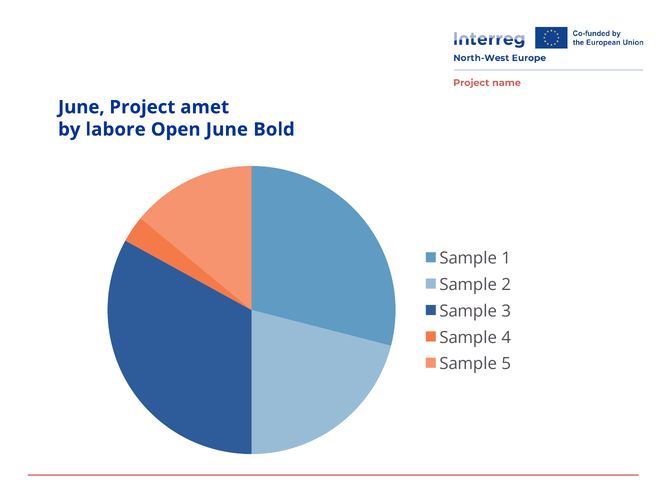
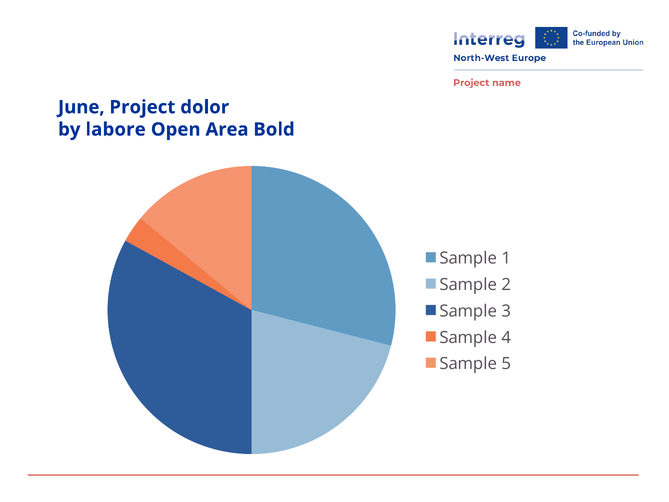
amet: amet -> dolor
Open June: June -> Area
